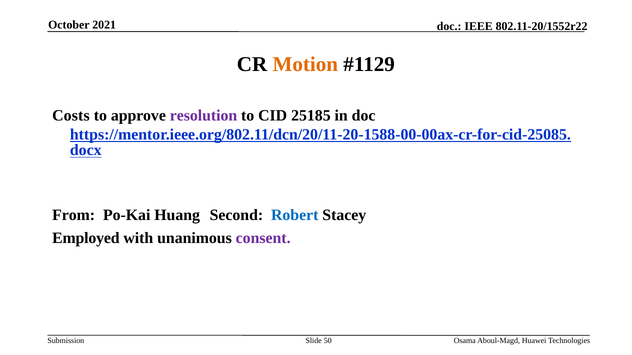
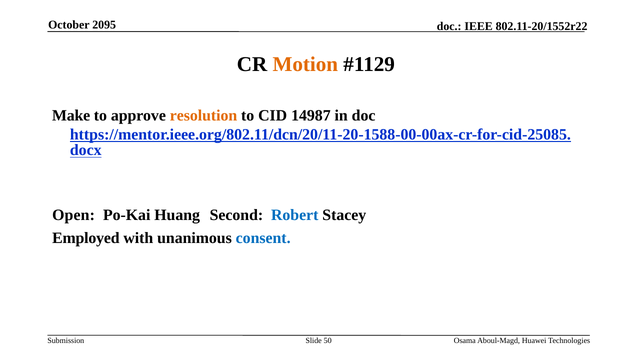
2021: 2021 -> 2095
Costs: Costs -> Make
resolution colour: purple -> orange
25185: 25185 -> 14987
From: From -> Open
consent colour: purple -> blue
